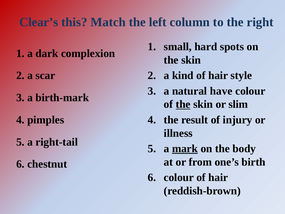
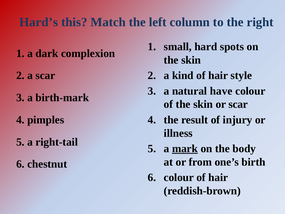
Clear’s: Clear’s -> Hard’s
the at (183, 104) underline: present -> none
or slim: slim -> scar
